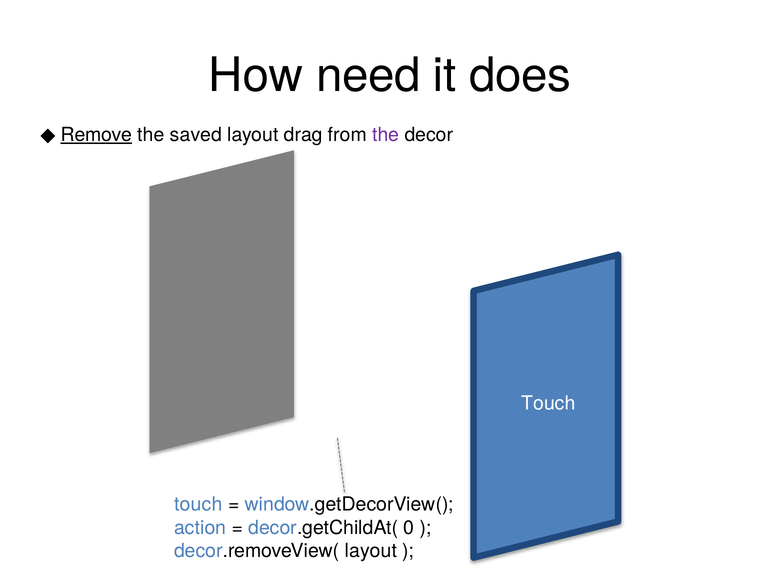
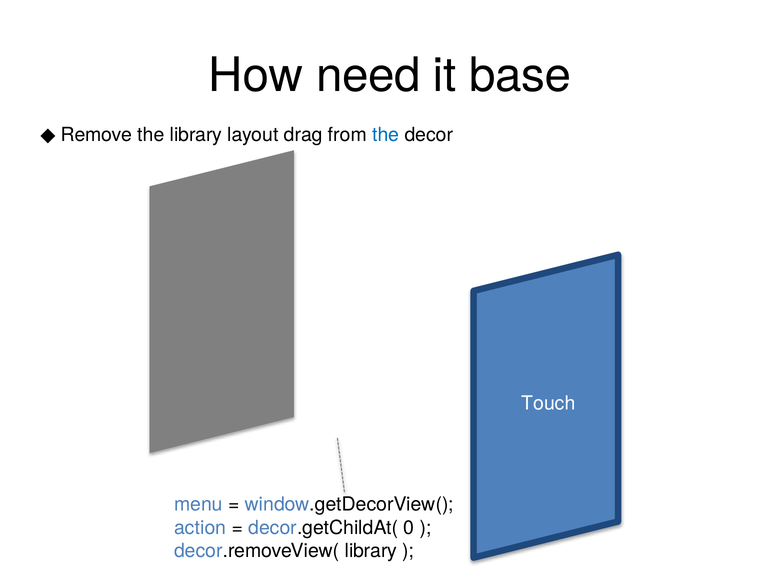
does: does -> base
Remove underline: present -> none
the saved: saved -> library
the at (386, 135) colour: purple -> blue
touch at (198, 504): touch -> menu
decor.removeView( layout: layout -> library
